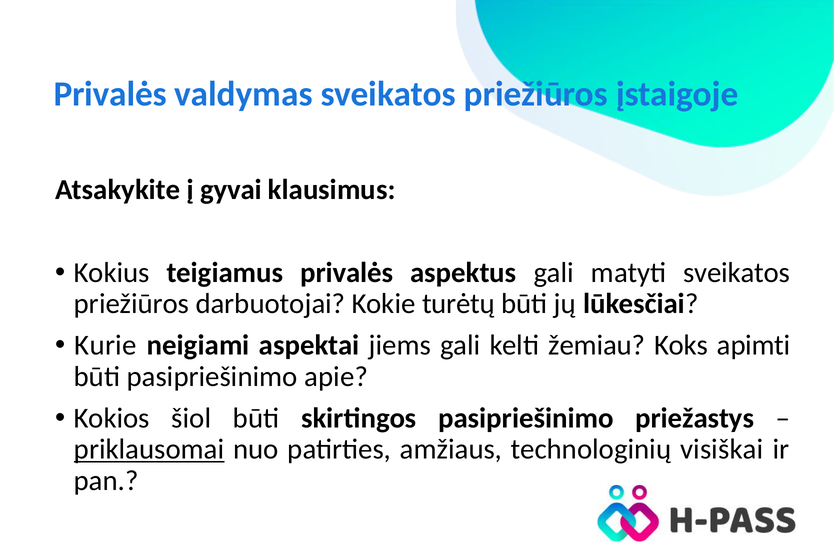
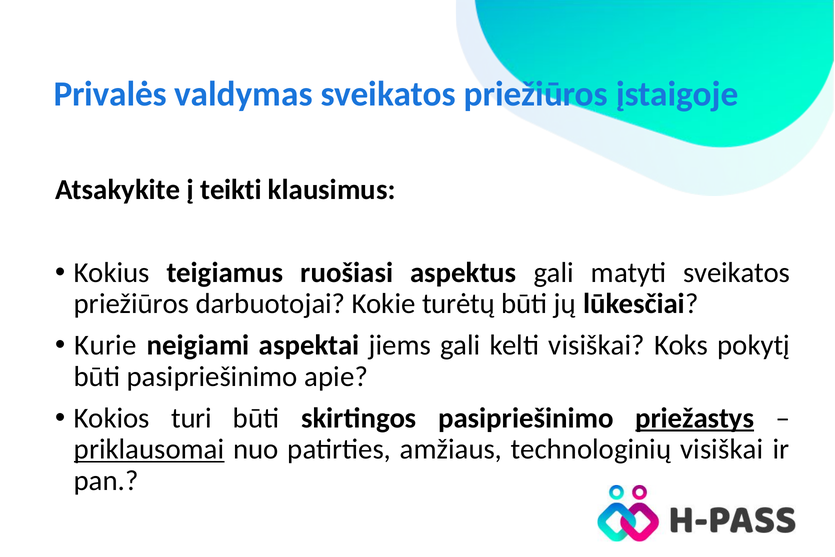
gyvai: gyvai -> teikti
teigiamus privalės: privalės -> ruošiasi
kelti žemiau: žemiau -> visiškai
apimti: apimti -> pokytį
šiol: šiol -> turi
priežastys underline: none -> present
